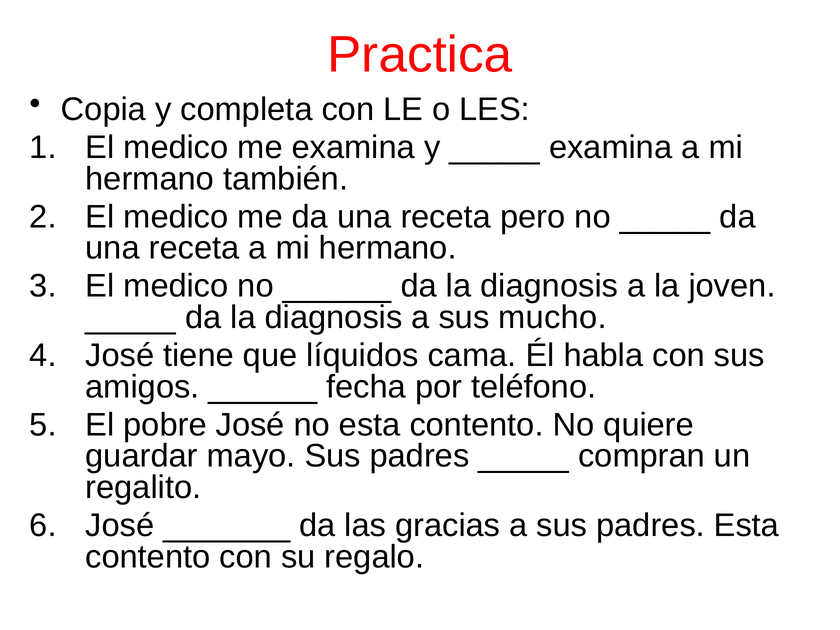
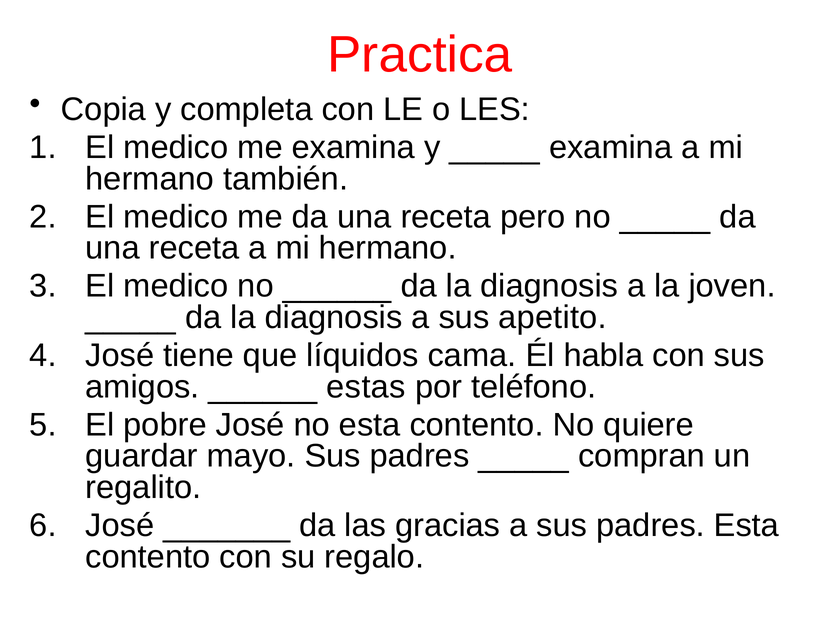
mucho: mucho -> apetito
fecha: fecha -> estas
